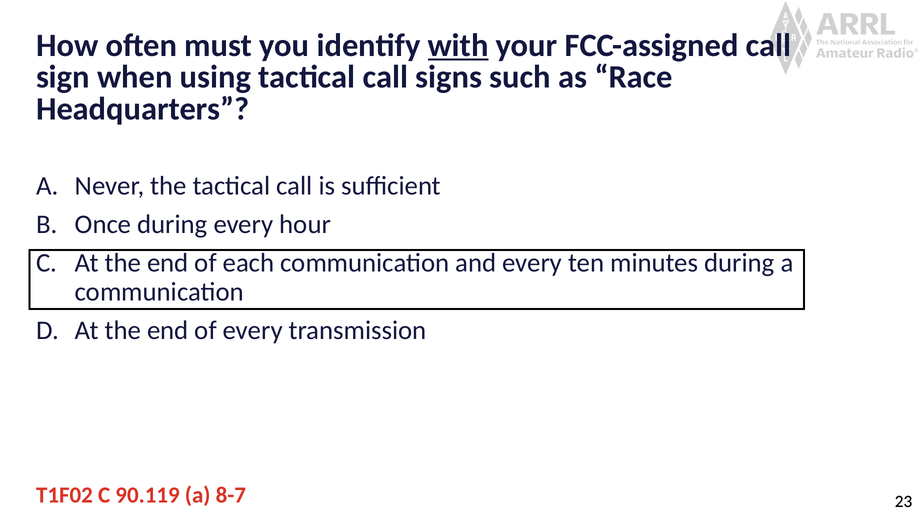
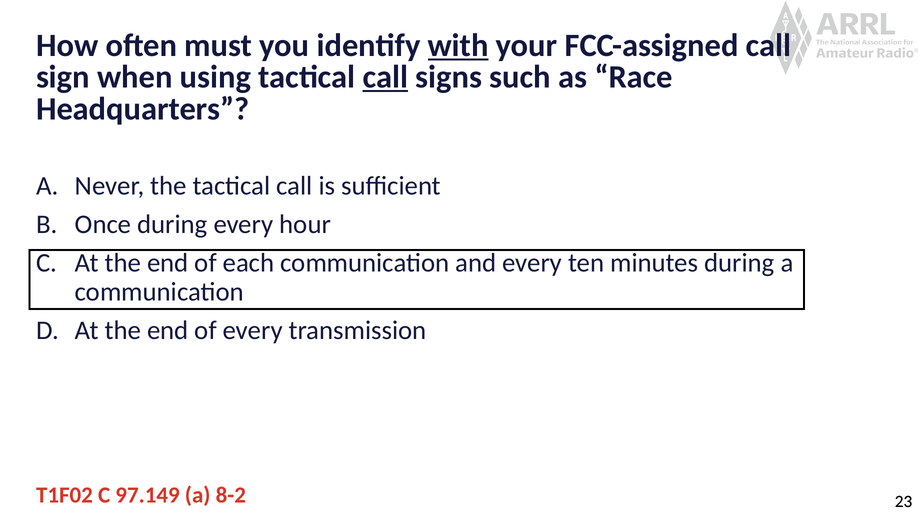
call at (385, 77) underline: none -> present
90.119: 90.119 -> 97.149
8-7: 8-7 -> 8-2
